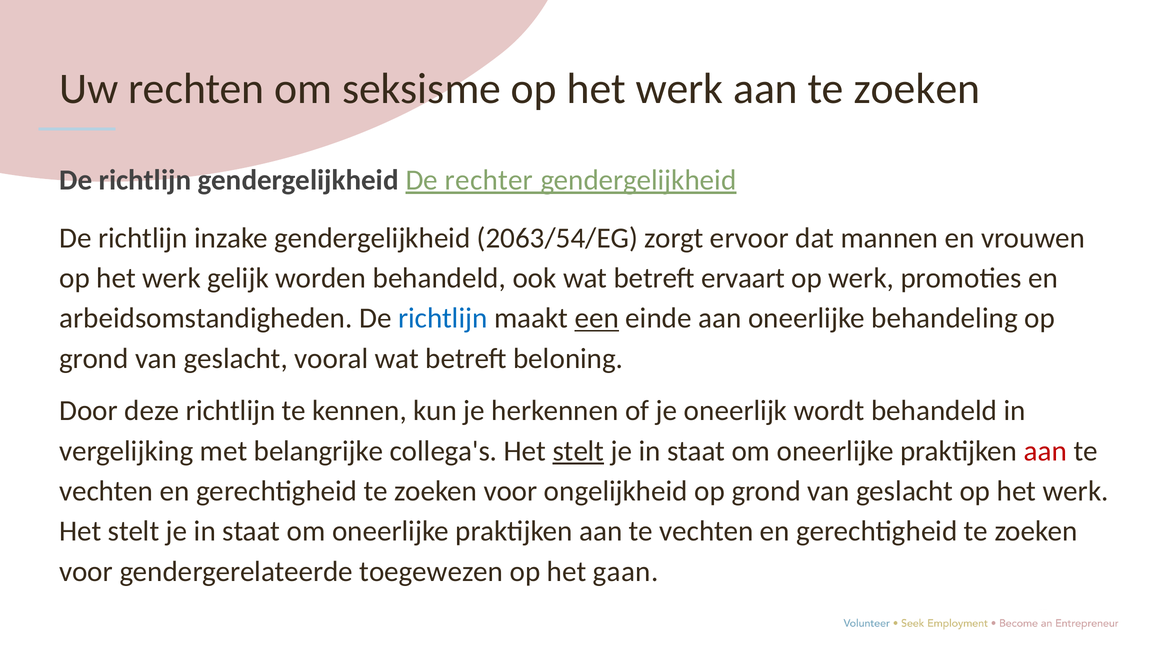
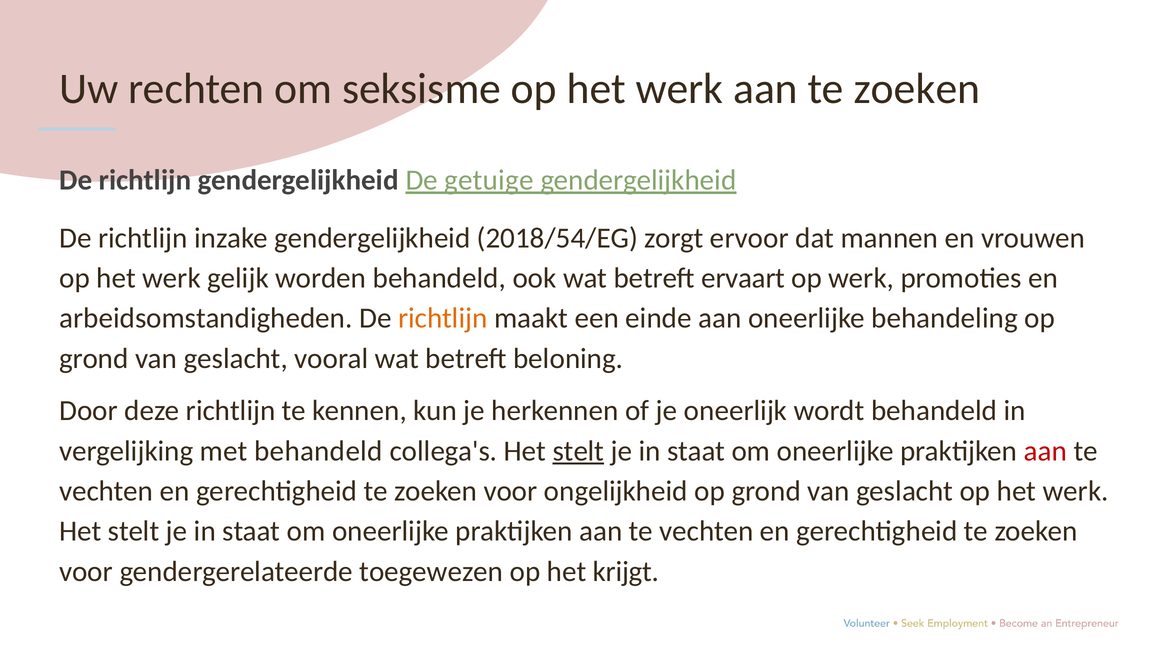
rechter: rechter -> getuige
2063/54/EG: 2063/54/EG -> 2018/54/EG
richtlijn at (443, 318) colour: blue -> orange
een underline: present -> none
met belangrijke: belangrijke -> behandeld
gaan: gaan -> krijgt
